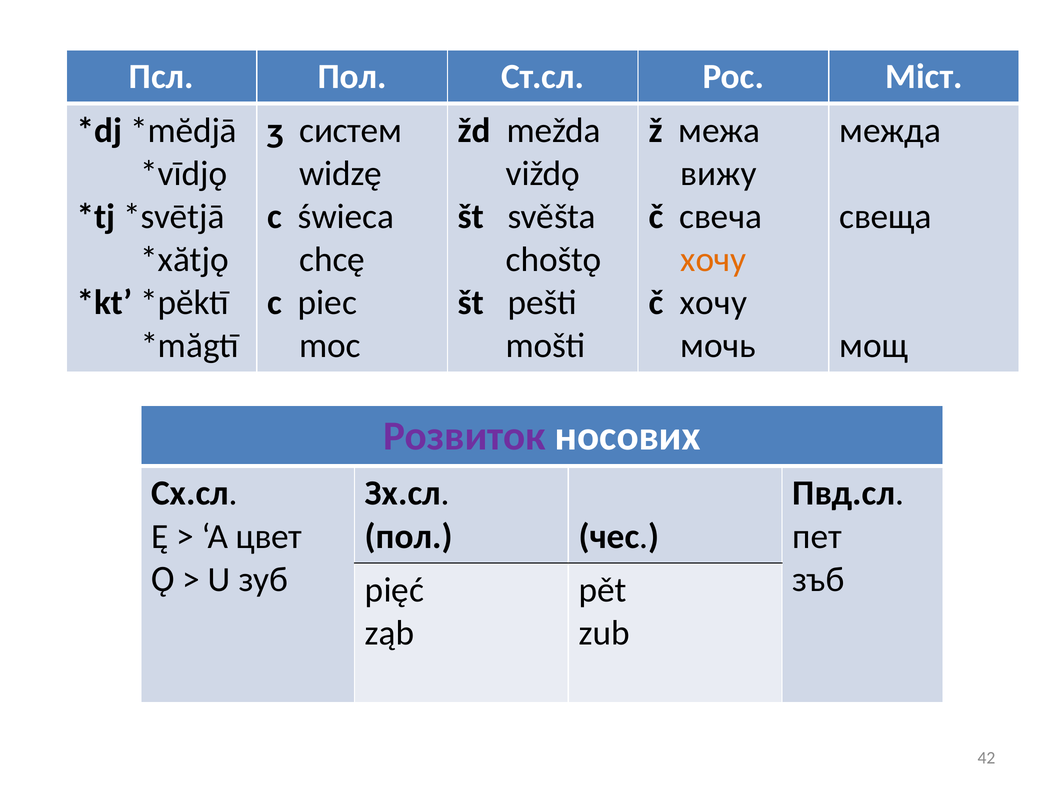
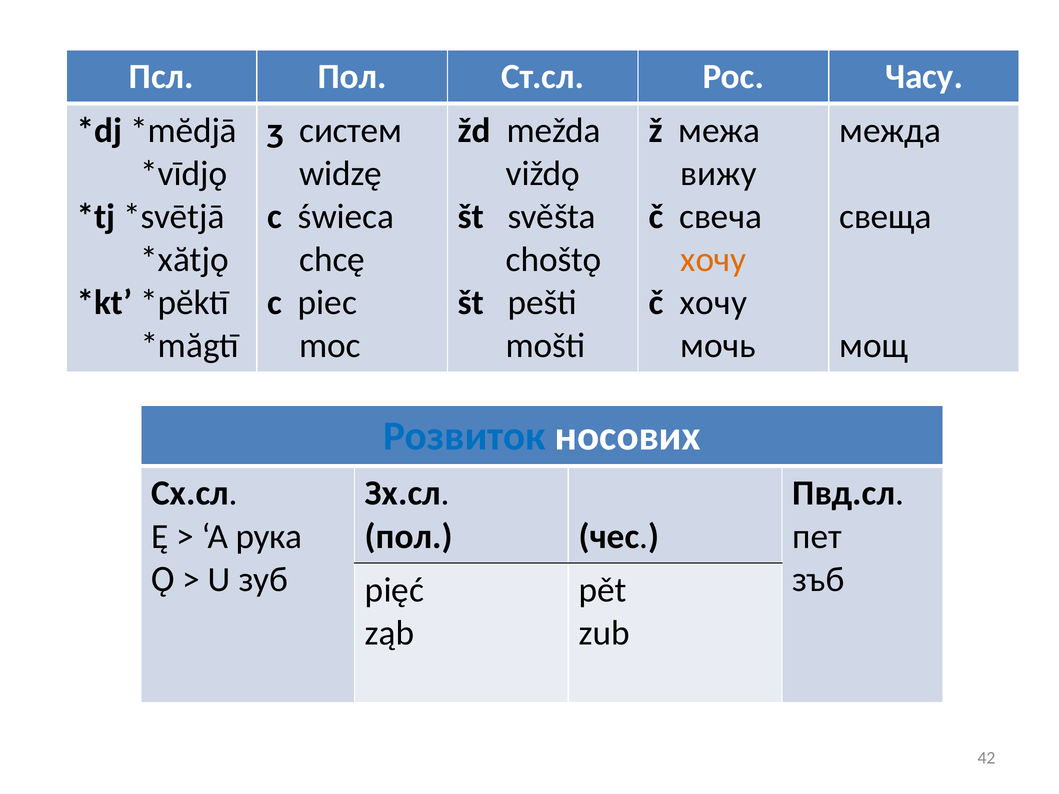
Міст: Міст -> Часу
Розвиток colour: purple -> blue
цвет: цвет -> рука
